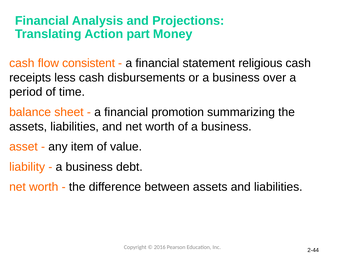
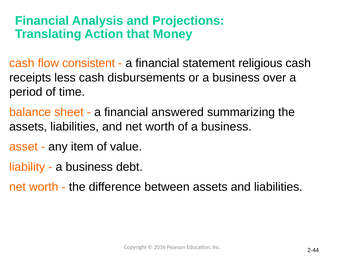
part: part -> that
promotion: promotion -> answered
